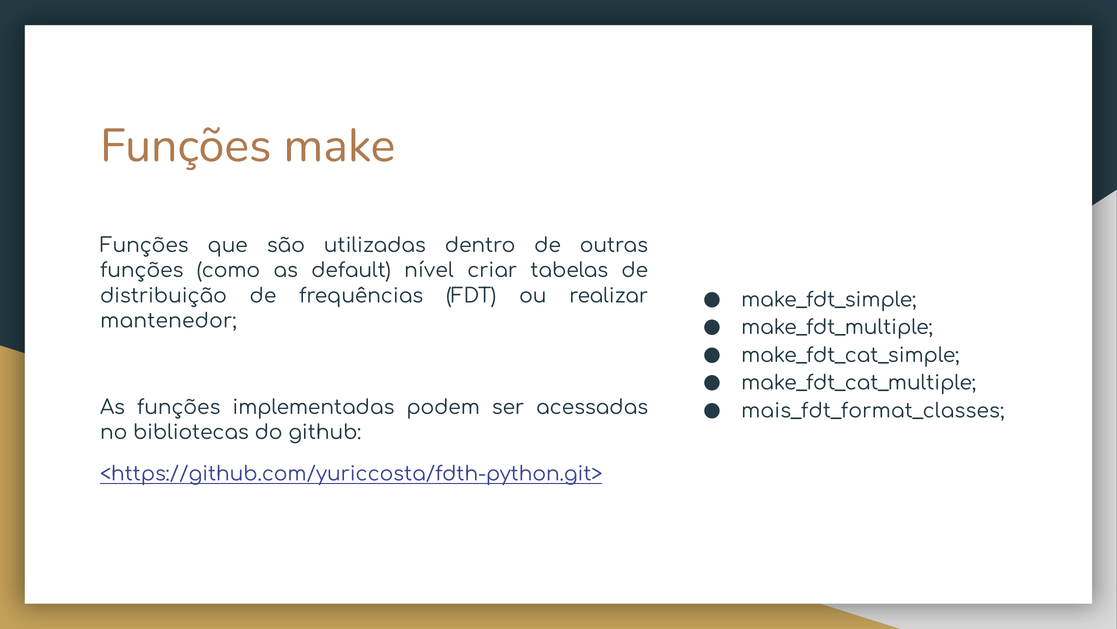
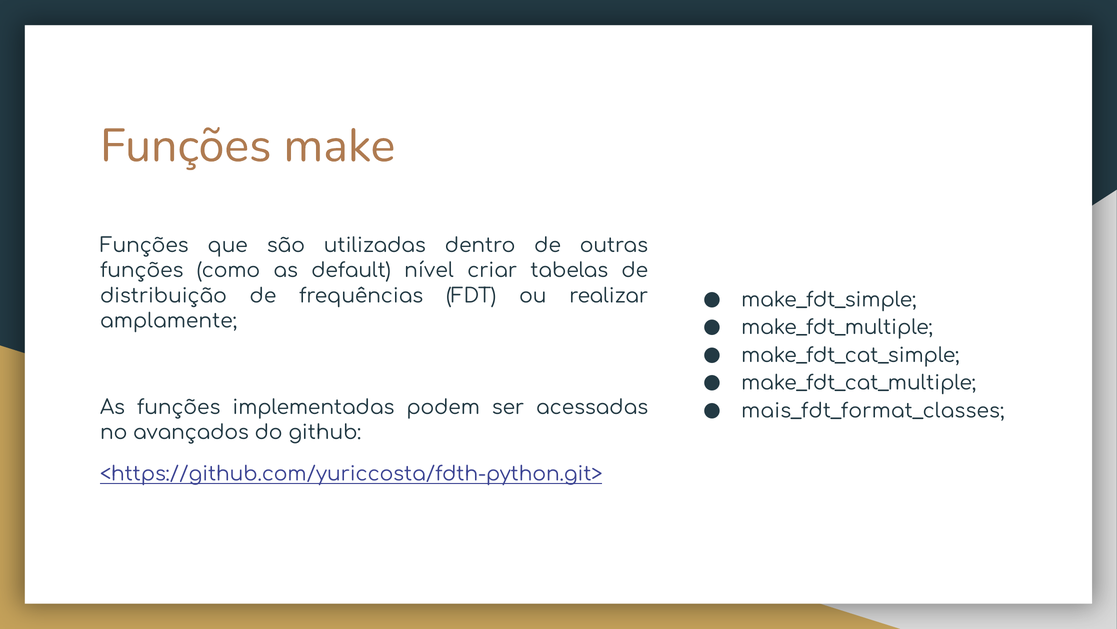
mantenedor: mantenedor -> amplamente
bibliotecas: bibliotecas -> avançados
